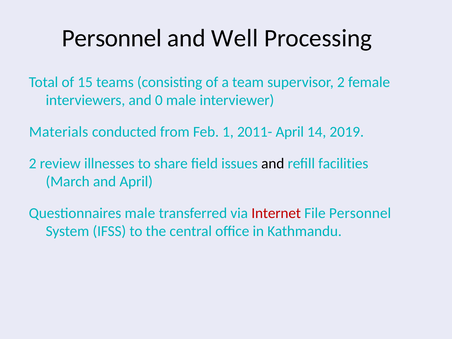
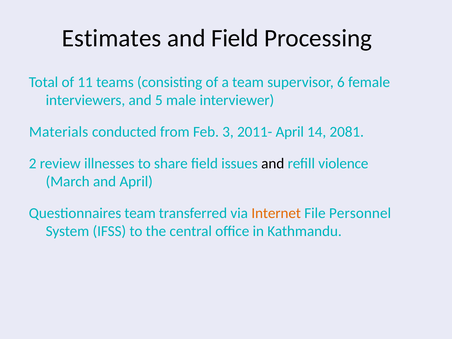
Personnel at (112, 38): Personnel -> Estimates
and Well: Well -> Field
15: 15 -> 11
supervisor 2: 2 -> 6
0: 0 -> 5
1: 1 -> 3
2019: 2019 -> 2081
facilities: facilities -> violence
Questionnaires male: male -> team
Internet colour: red -> orange
